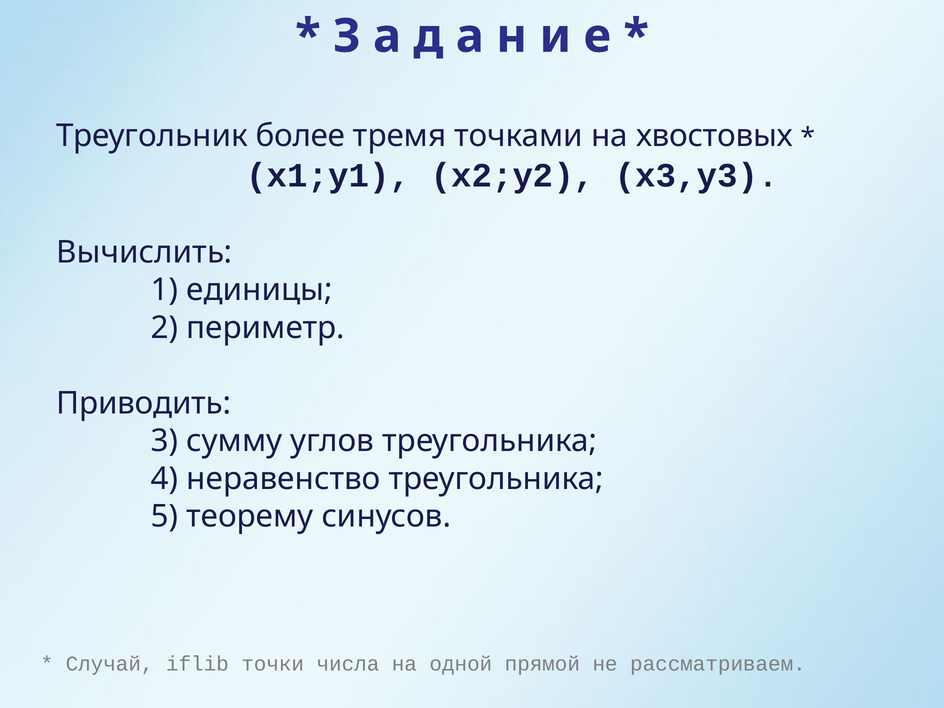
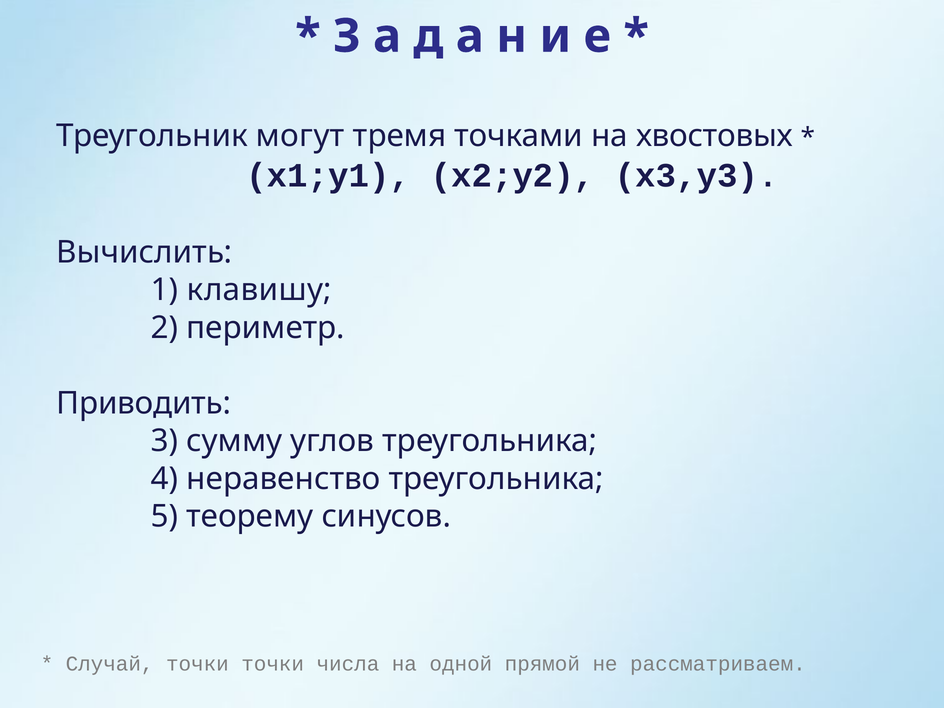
более: более -> могут
единицы: единицы -> клавишу
Случай iflib: iflib -> точки
